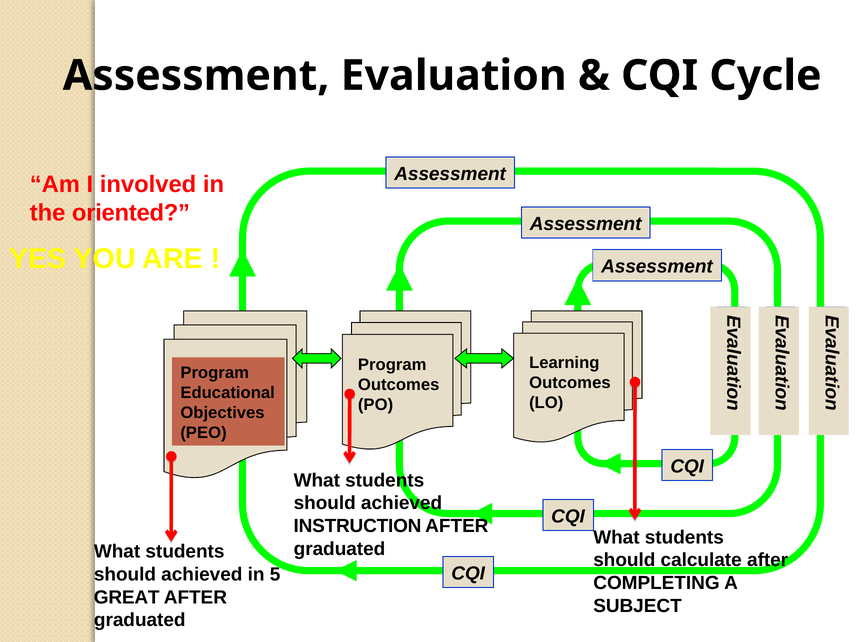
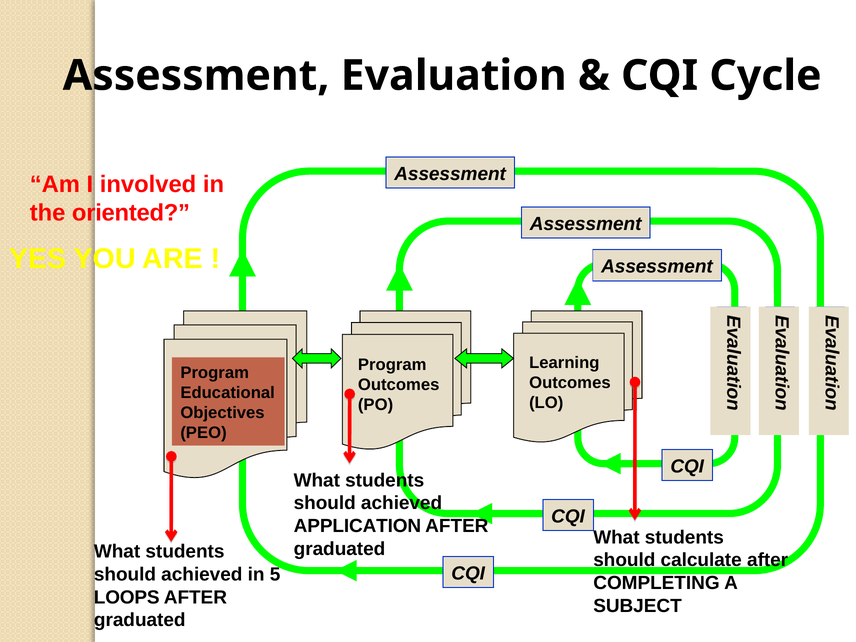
INSTRUCTION: INSTRUCTION -> APPLICATION
GREAT: GREAT -> LOOPS
